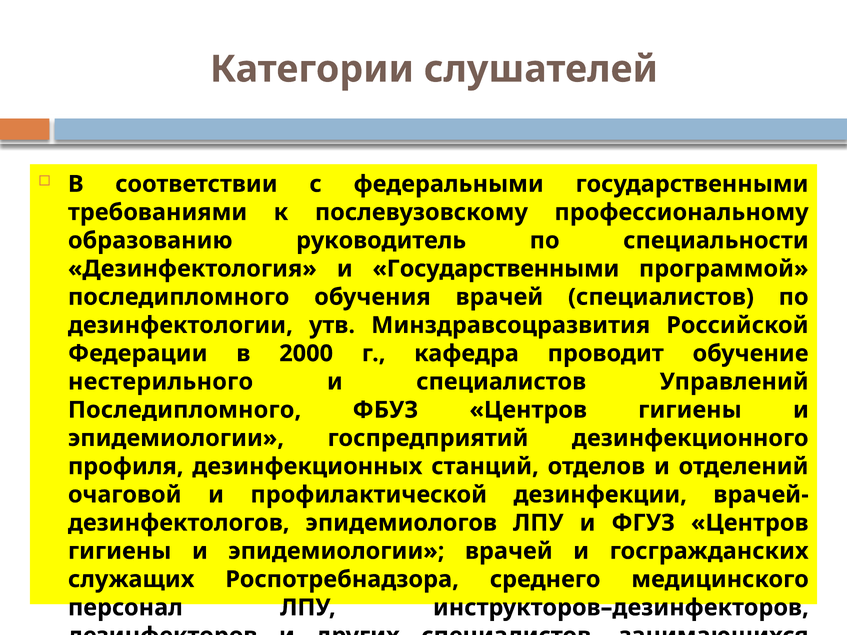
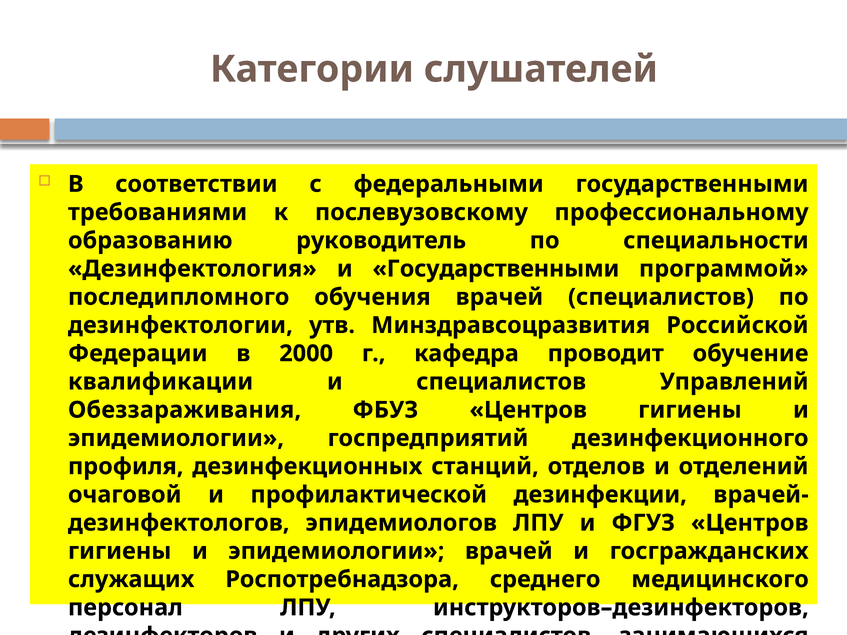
нестерильного: нестерильного -> квалификации
Последипломного at (185, 410): Последипломного -> Обеззараживания
